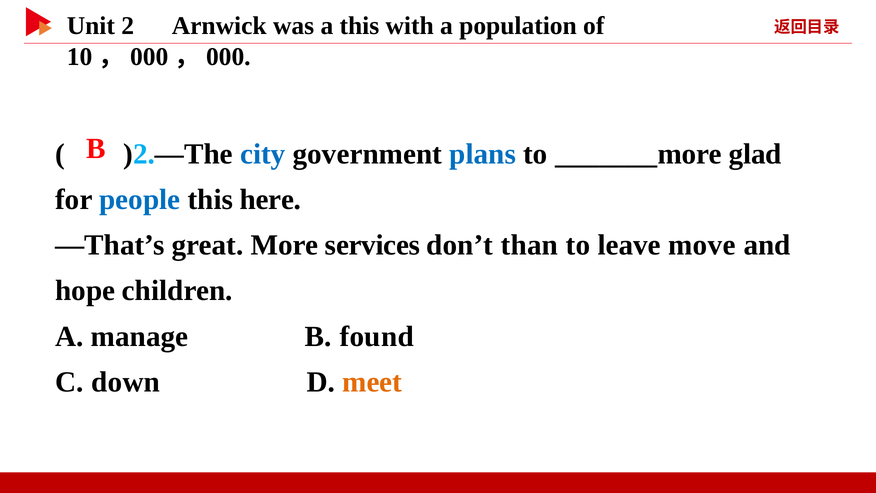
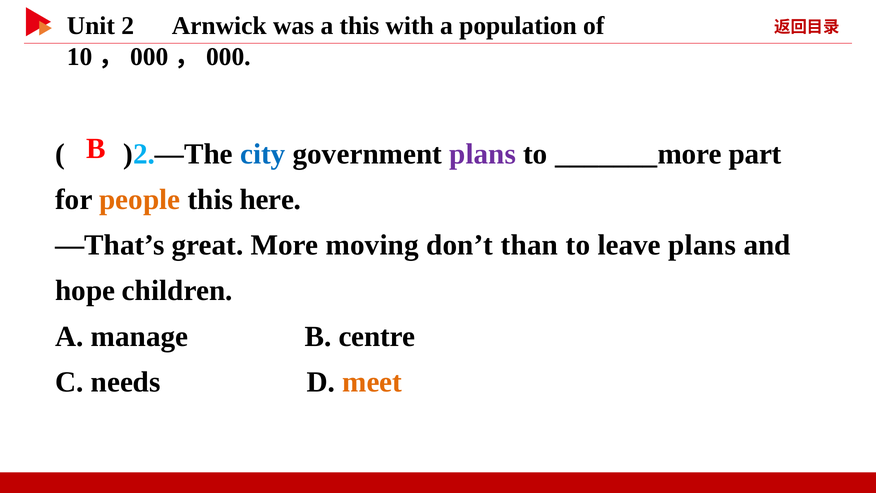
plans at (483, 154) colour: blue -> purple
glad: glad -> part
people colour: blue -> orange
services: services -> moving
leave move: move -> plans
found: found -> centre
down: down -> needs
